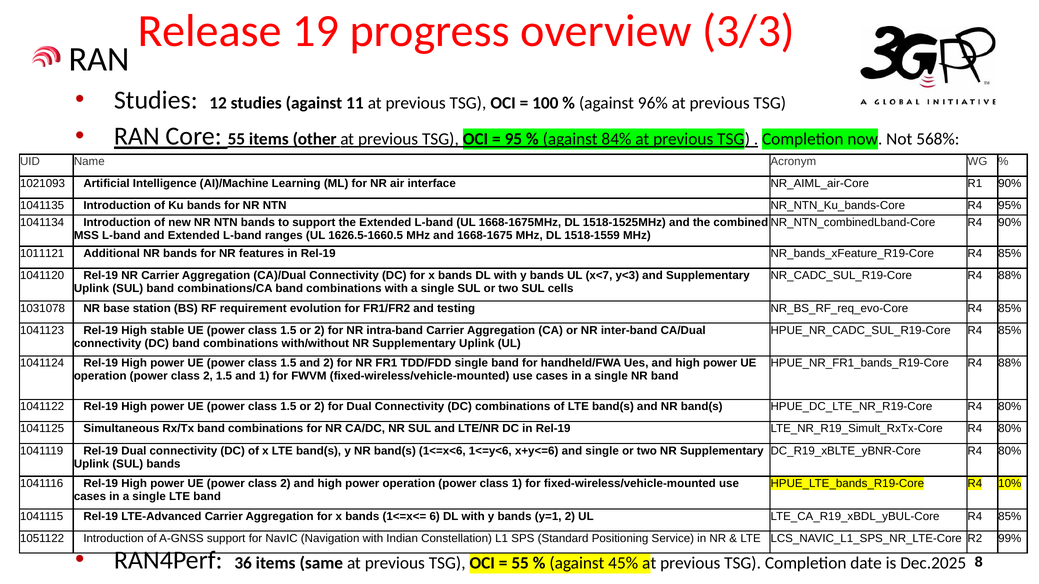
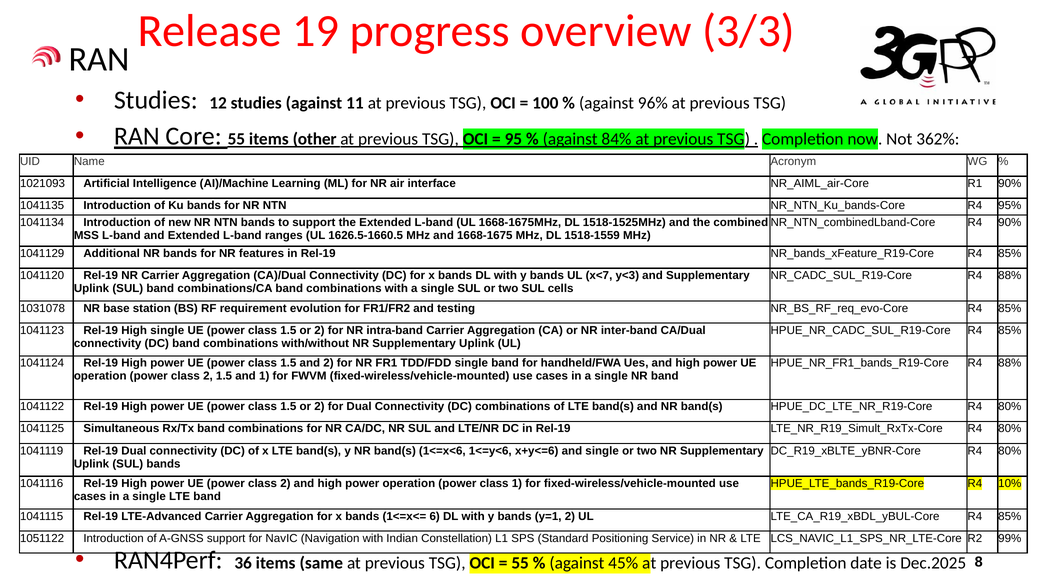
568%: 568% -> 362%
1011121: 1011121 -> 1041129
High stable: stable -> single
